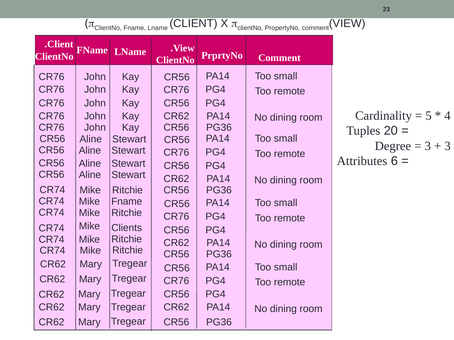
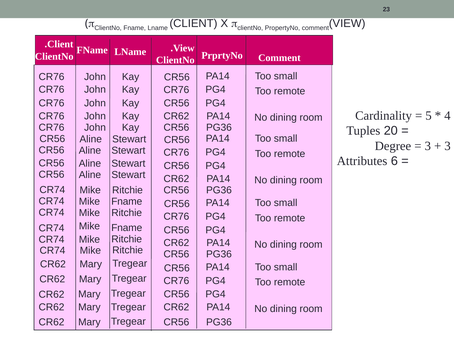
Clients at (127, 228): Clients -> Fname
